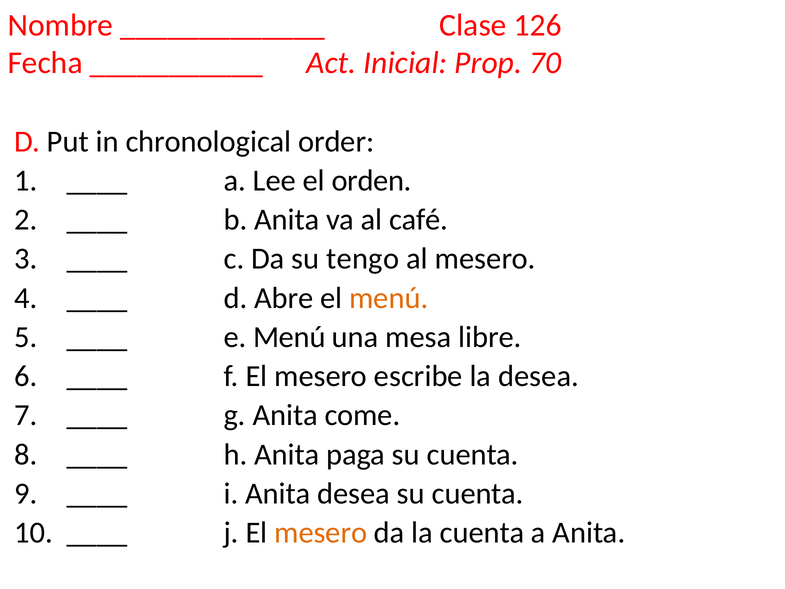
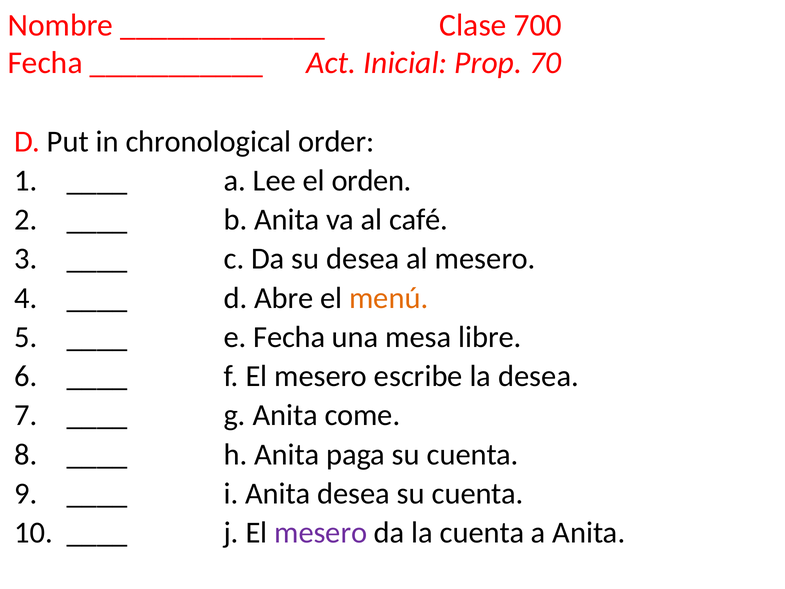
126: 126 -> 700
su tengo: tengo -> desea
e Menú: Menú -> Fecha
mesero at (321, 532) colour: orange -> purple
